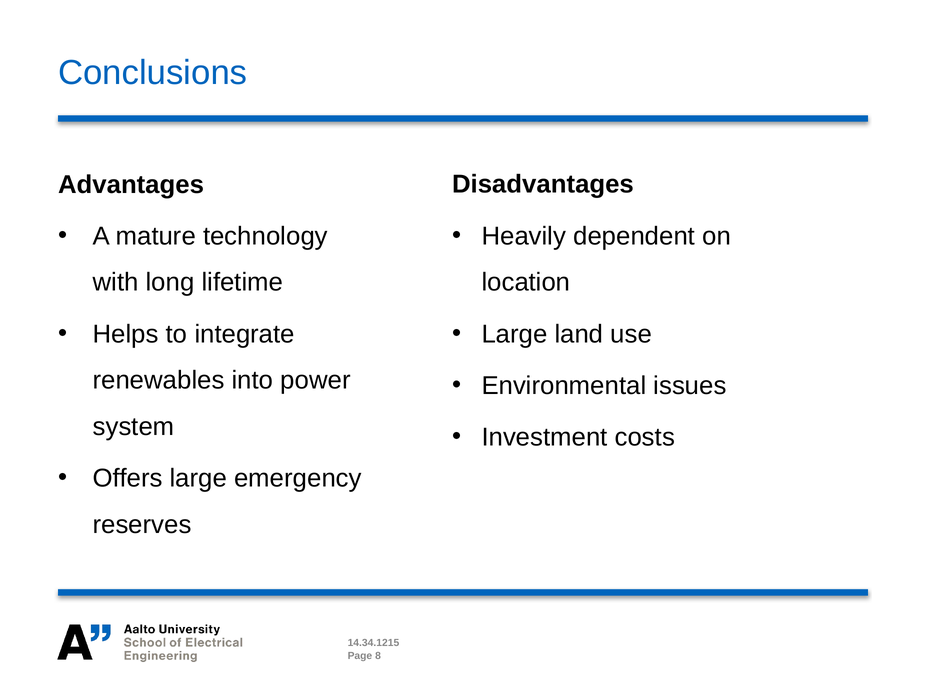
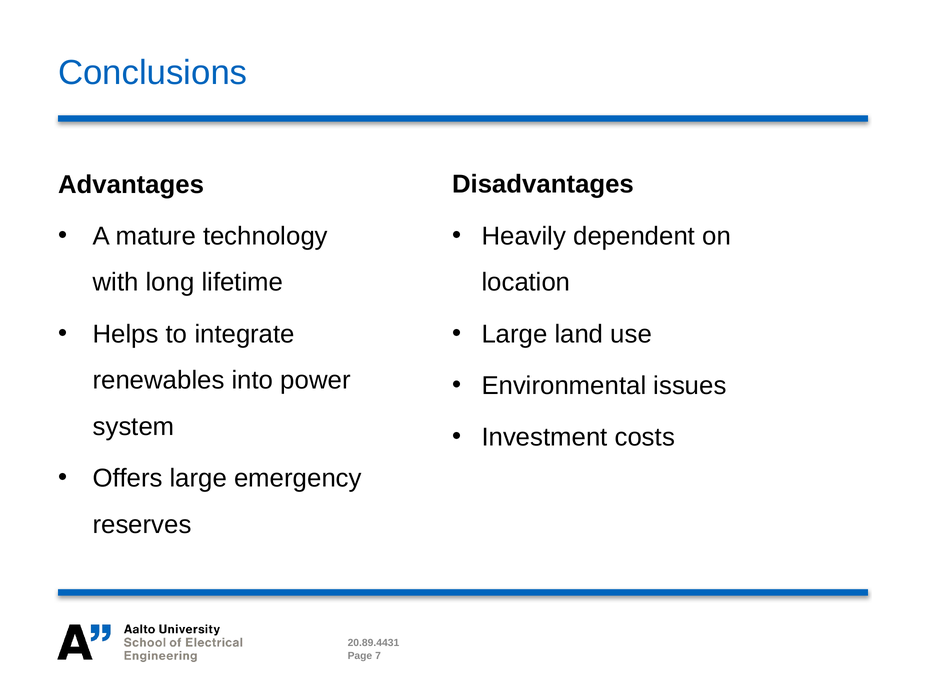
14.34.1215: 14.34.1215 -> 20.89.4431
8: 8 -> 7
